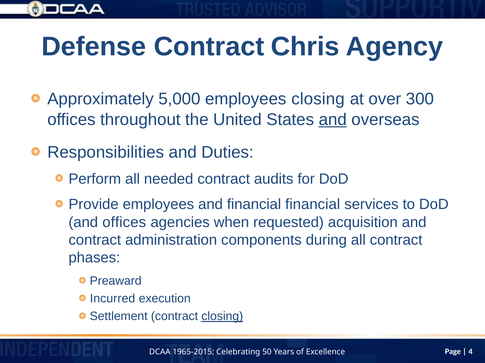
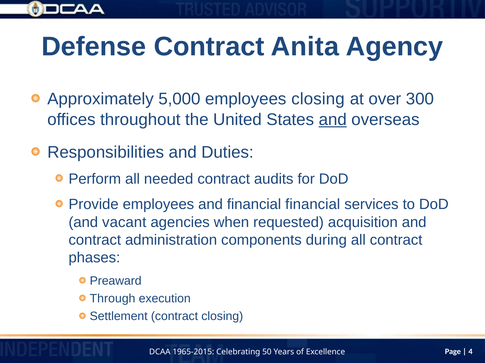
Chris: Chris -> Anita
and offices: offices -> vacant
Incurred: Incurred -> Through
closing at (222, 317) underline: present -> none
